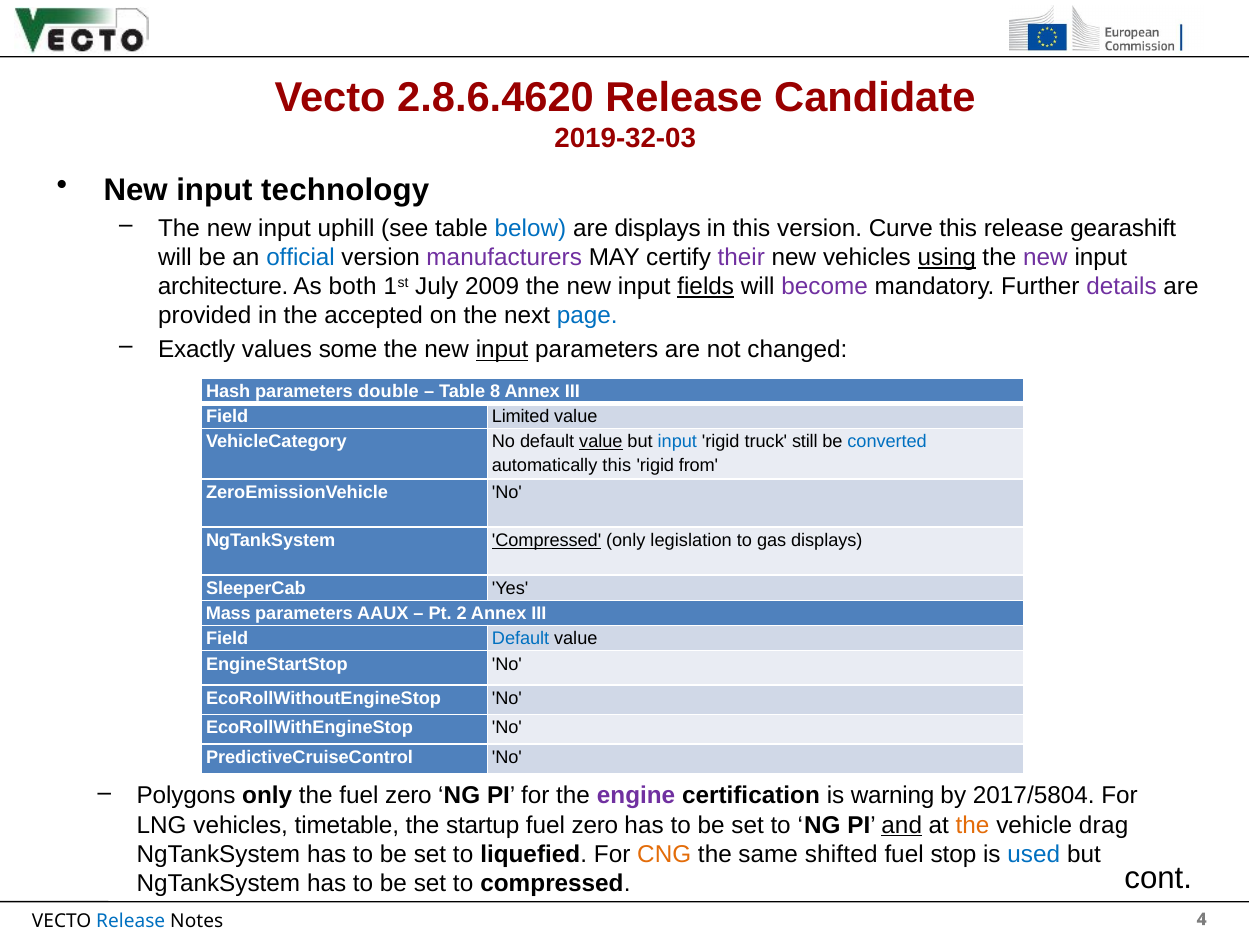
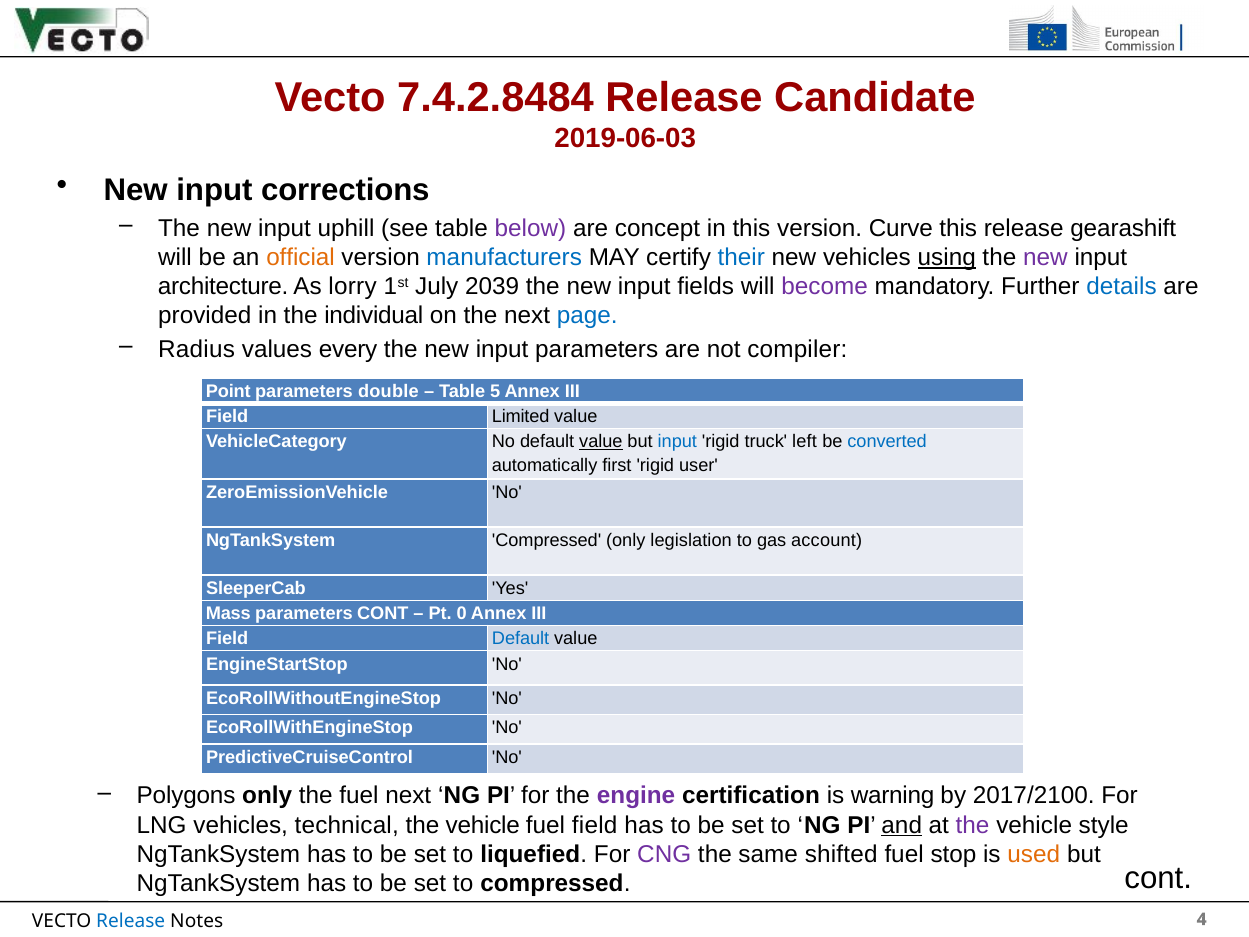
2.8.6.4620: 2.8.6.4620 -> 7.4.2.8484
2019-32-03: 2019-32-03 -> 2019-06-03
technology: technology -> corrections
below colour: blue -> purple
are displays: displays -> concept
official colour: blue -> orange
manufacturers colour: purple -> blue
their colour: purple -> blue
both: both -> lorry
2009: 2009 -> 2039
fields underline: present -> none
details colour: purple -> blue
accepted: accepted -> individual
Exactly: Exactly -> Radius
some: some -> every
input at (502, 350) underline: present -> none
changed: changed -> compiler
Hash: Hash -> Point
8: 8 -> 5
still: still -> left
automatically this: this -> first
from: from -> user
Compressed at (547, 540) underline: present -> none
gas displays: displays -> account
parameters AAUX: AAUX -> CONT
2: 2 -> 0
the fuel zero: zero -> next
2017/5804: 2017/5804 -> 2017/2100
timetable: timetable -> technical
startup at (483, 825): startup -> vehicle
zero at (595, 825): zero -> field
the at (973, 825) colour: orange -> purple
drag: drag -> style
CNG colour: orange -> purple
used colour: blue -> orange
